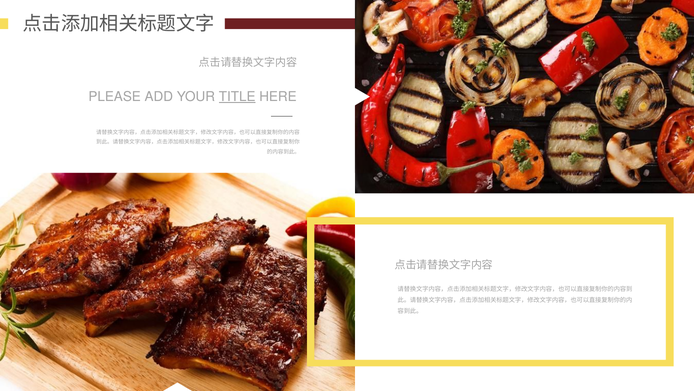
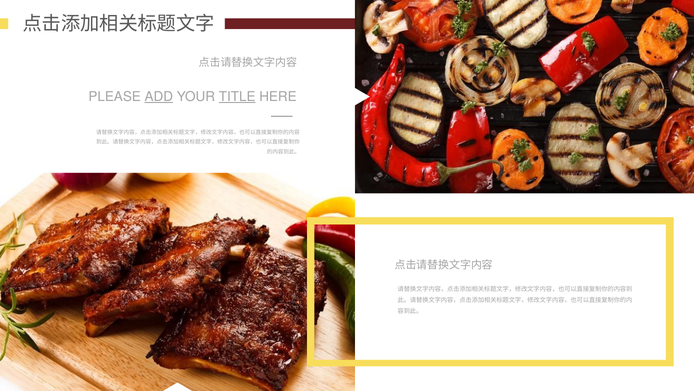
ADD underline: none -> present
